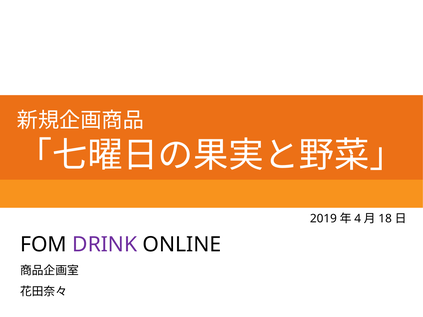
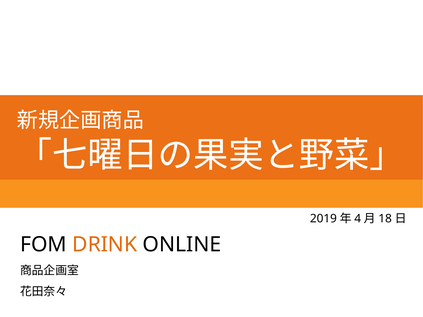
DRINK colour: purple -> orange
